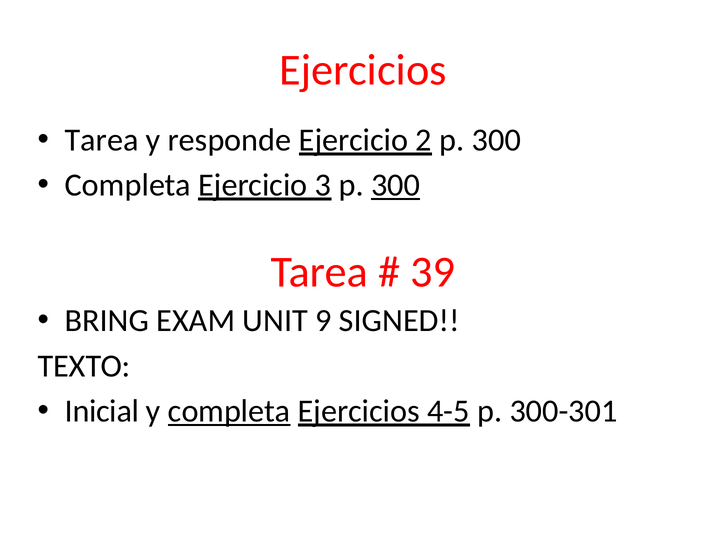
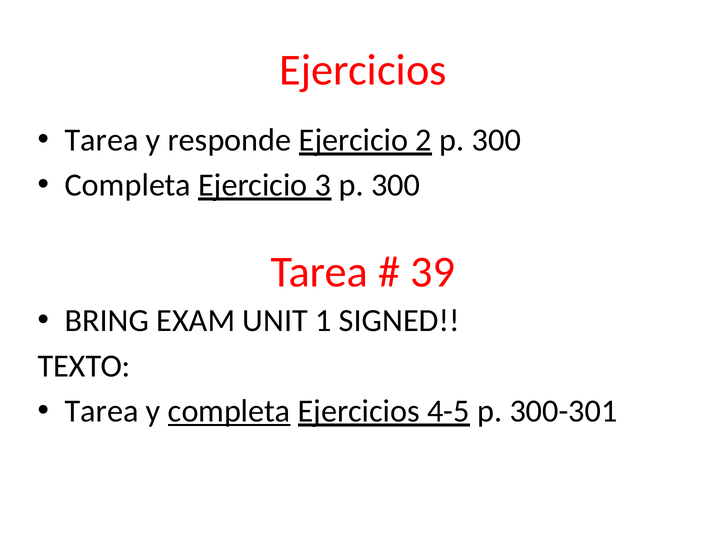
300 at (396, 185) underline: present -> none
9: 9 -> 1
Inicial at (102, 412): Inicial -> Tarea
